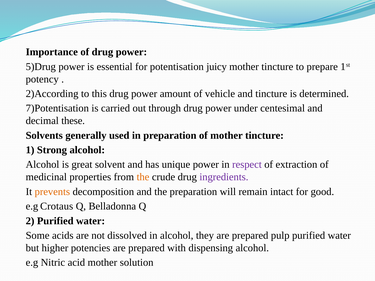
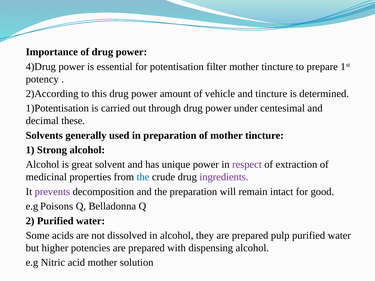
5)Drug: 5)Drug -> 4)Drug
juicy: juicy -> filter
7)Potentisation: 7)Potentisation -> 1)Potentisation
the at (143, 177) colour: orange -> blue
prevents colour: orange -> purple
Crotaus: Crotaus -> Poisons
